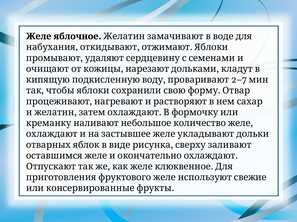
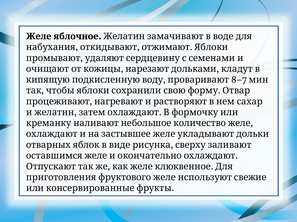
2–7: 2–7 -> 8–7
